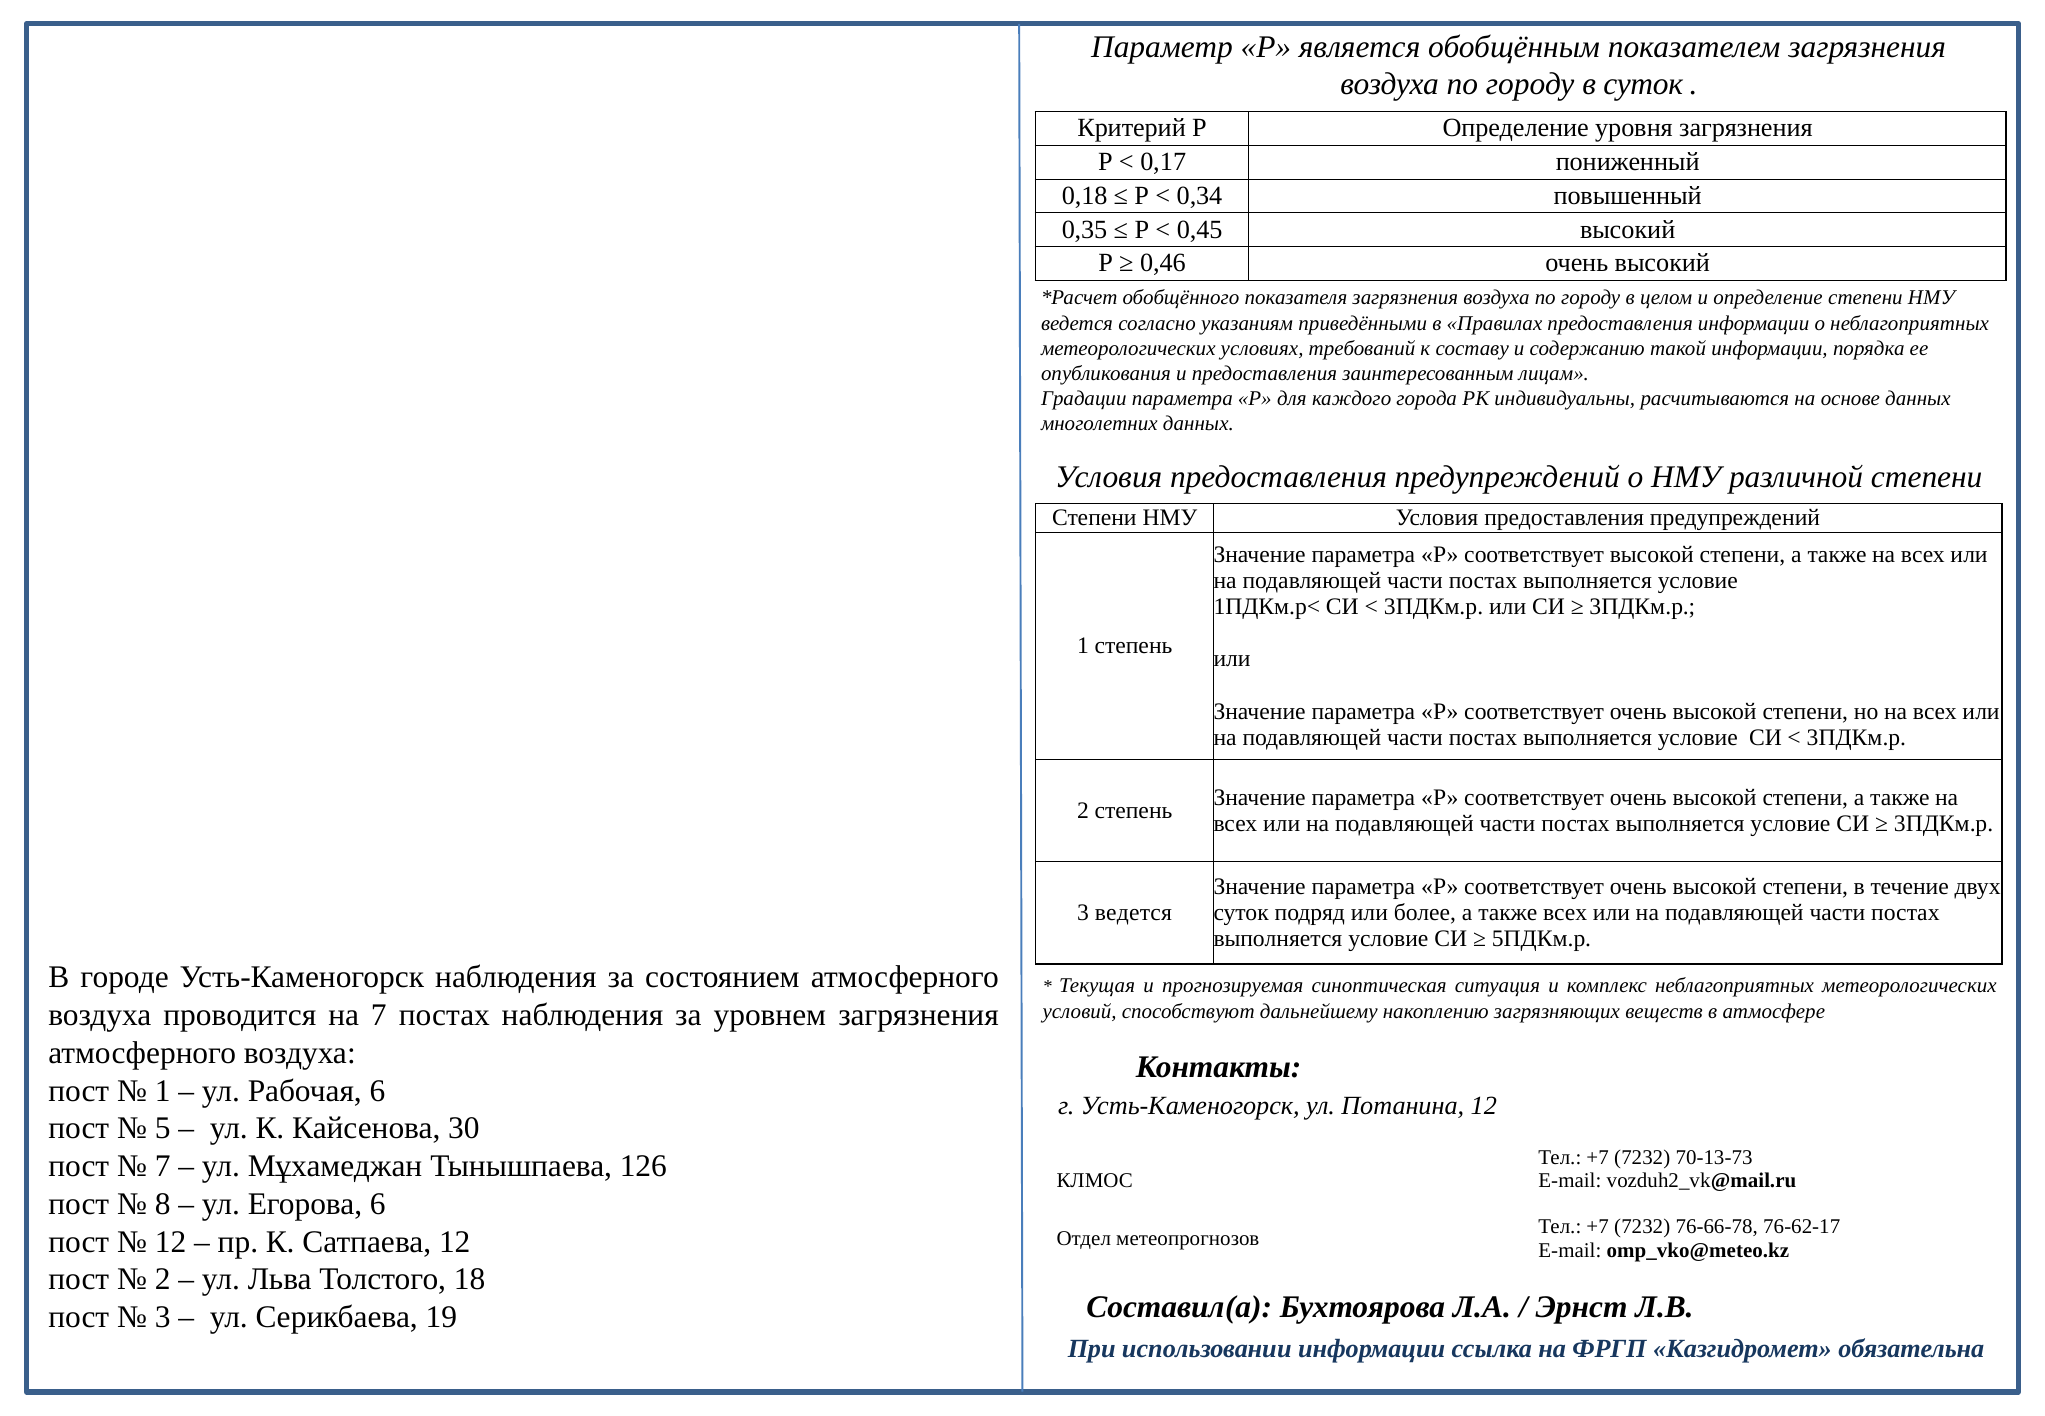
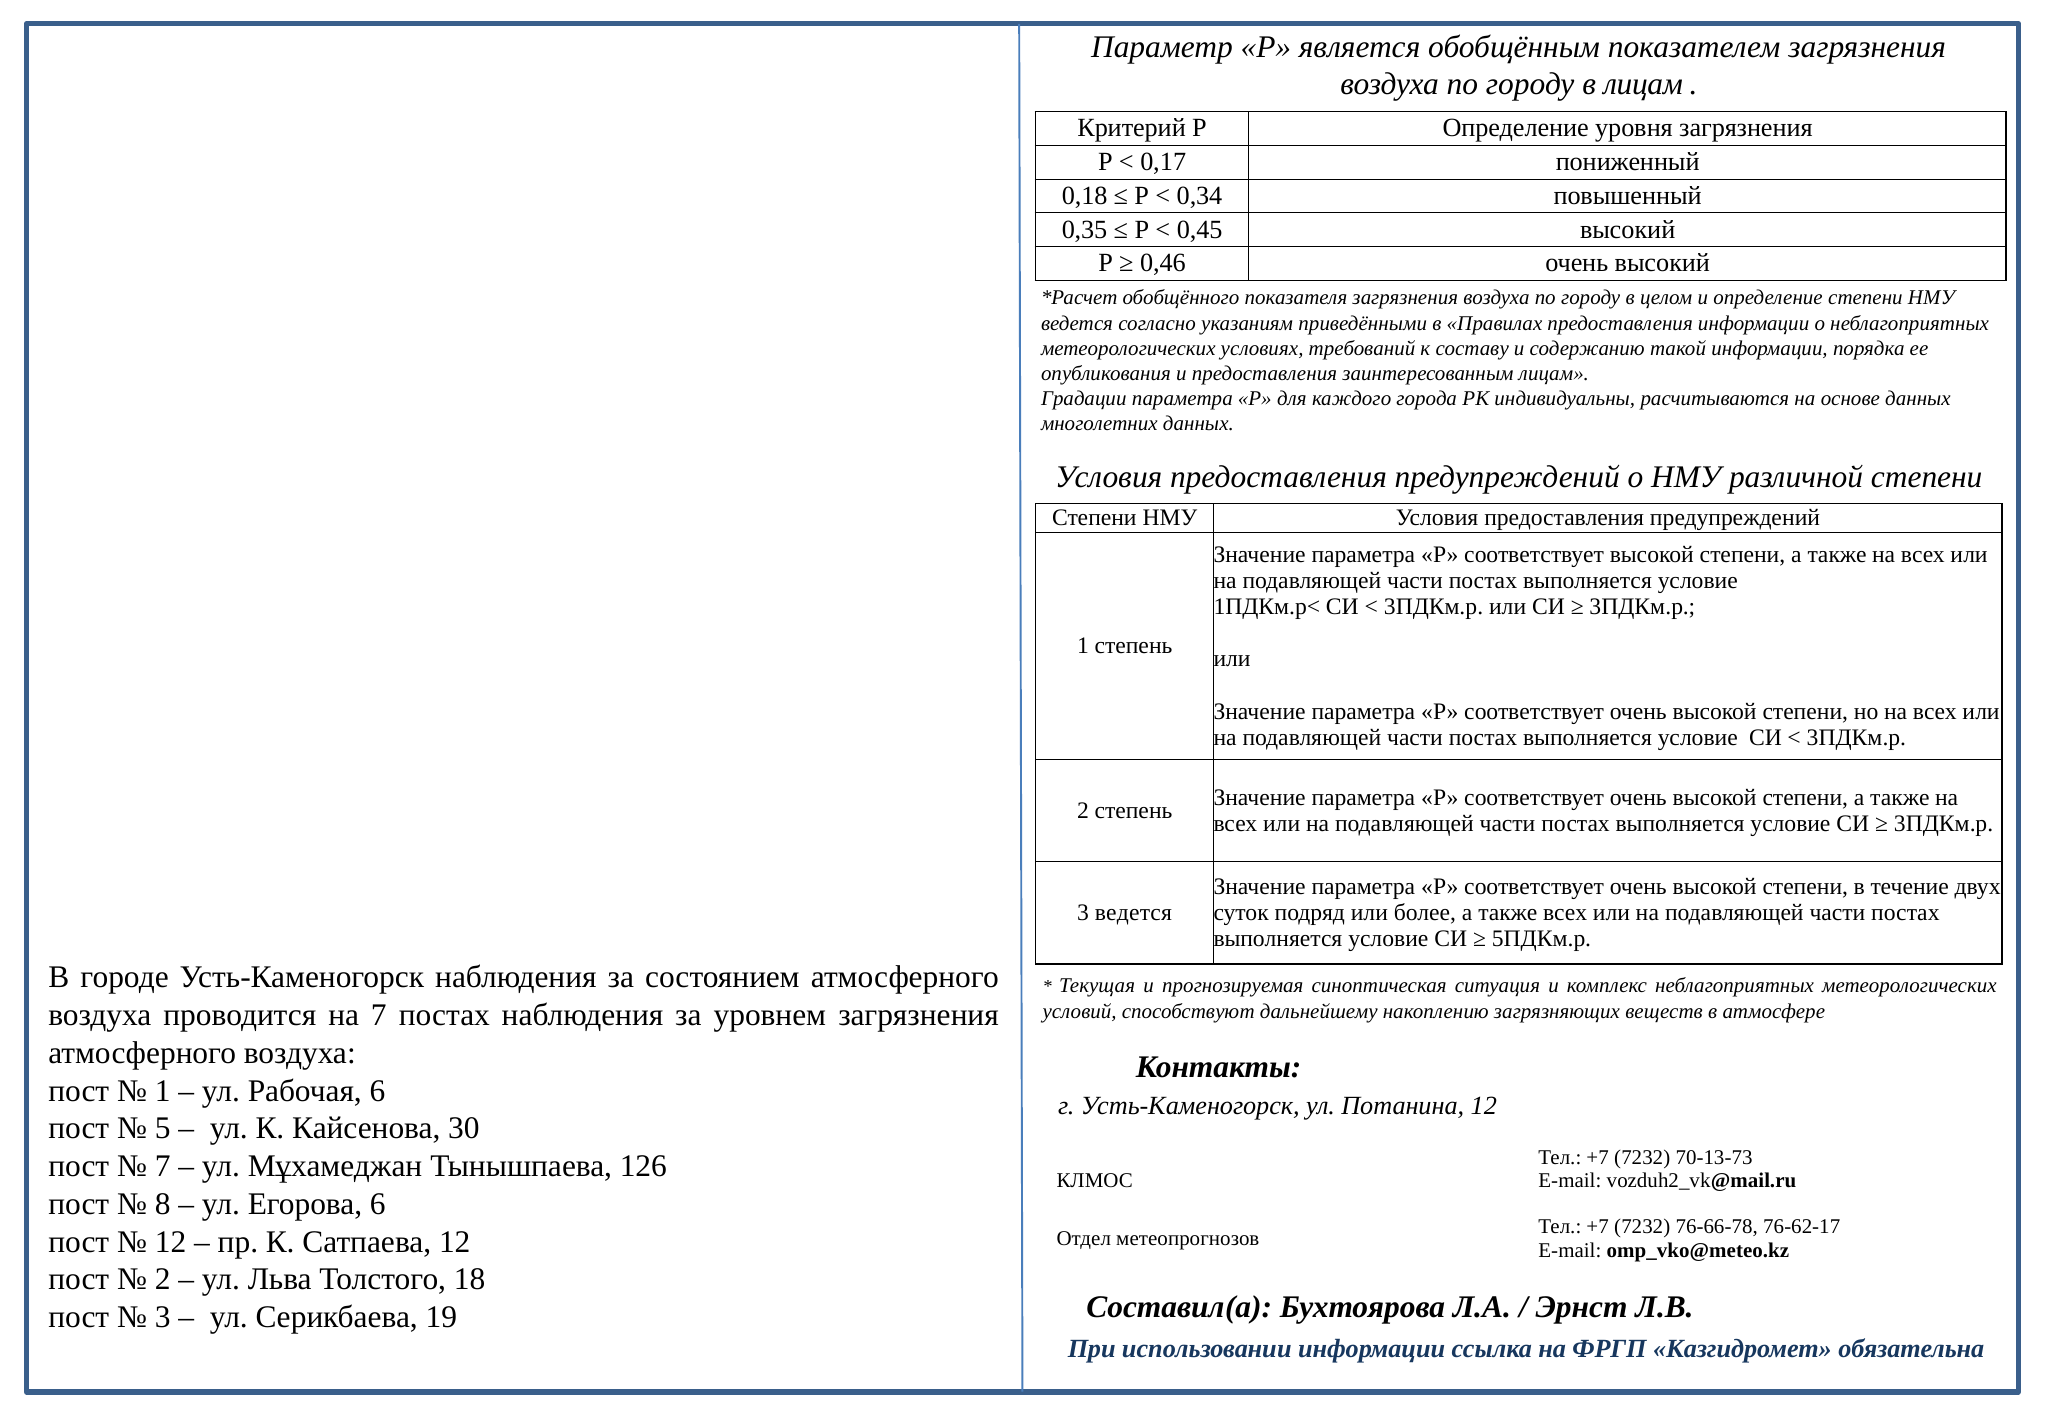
в суток: суток -> лицам
